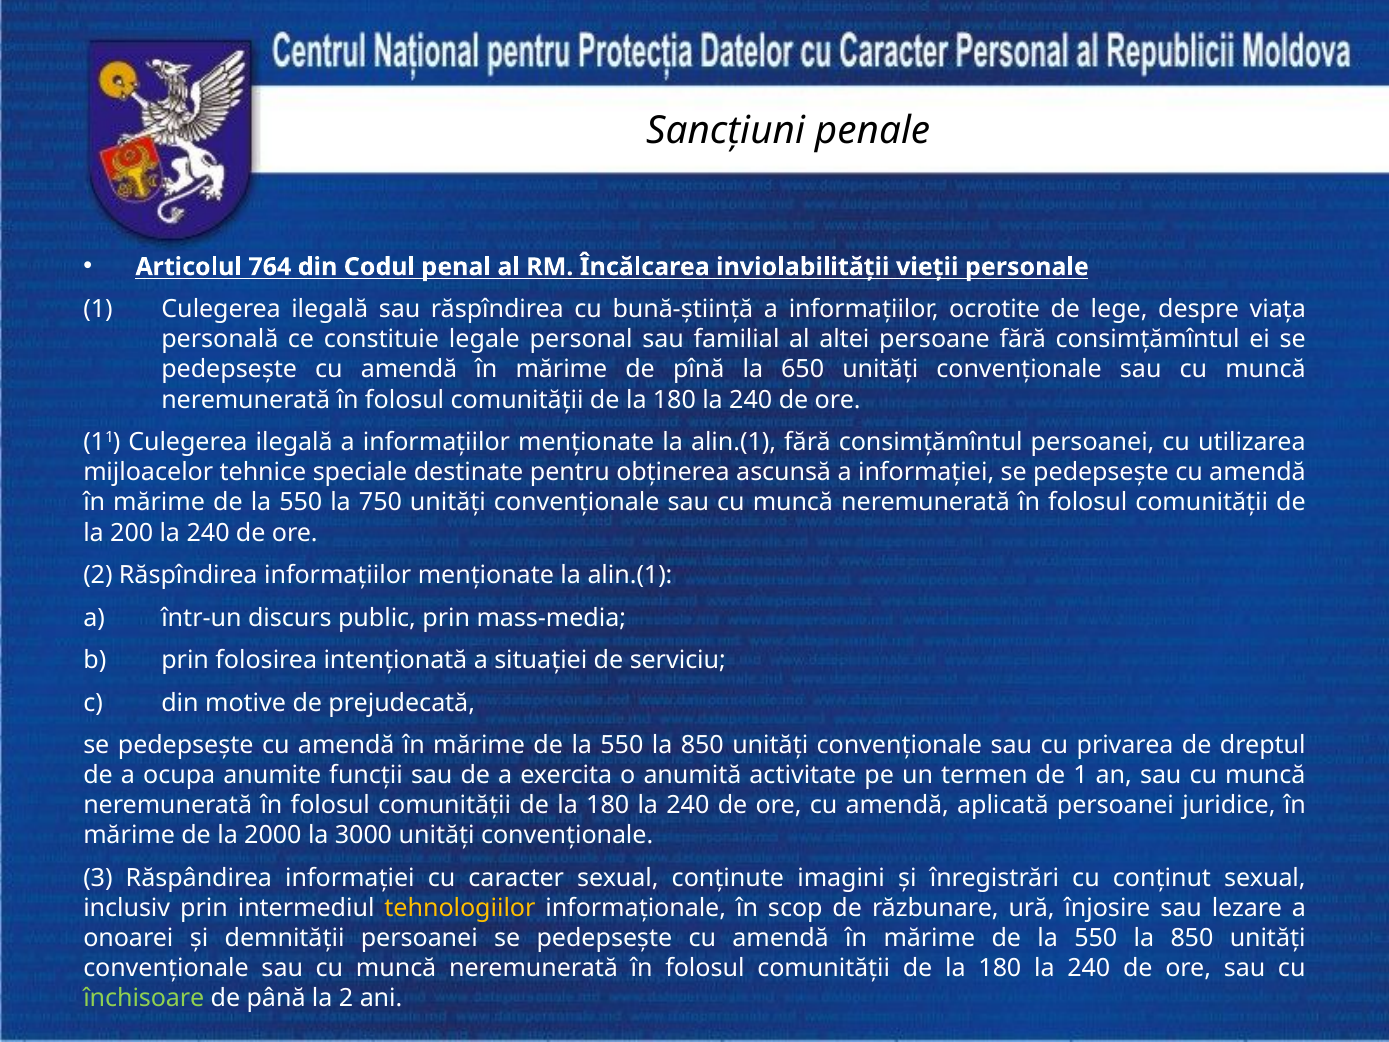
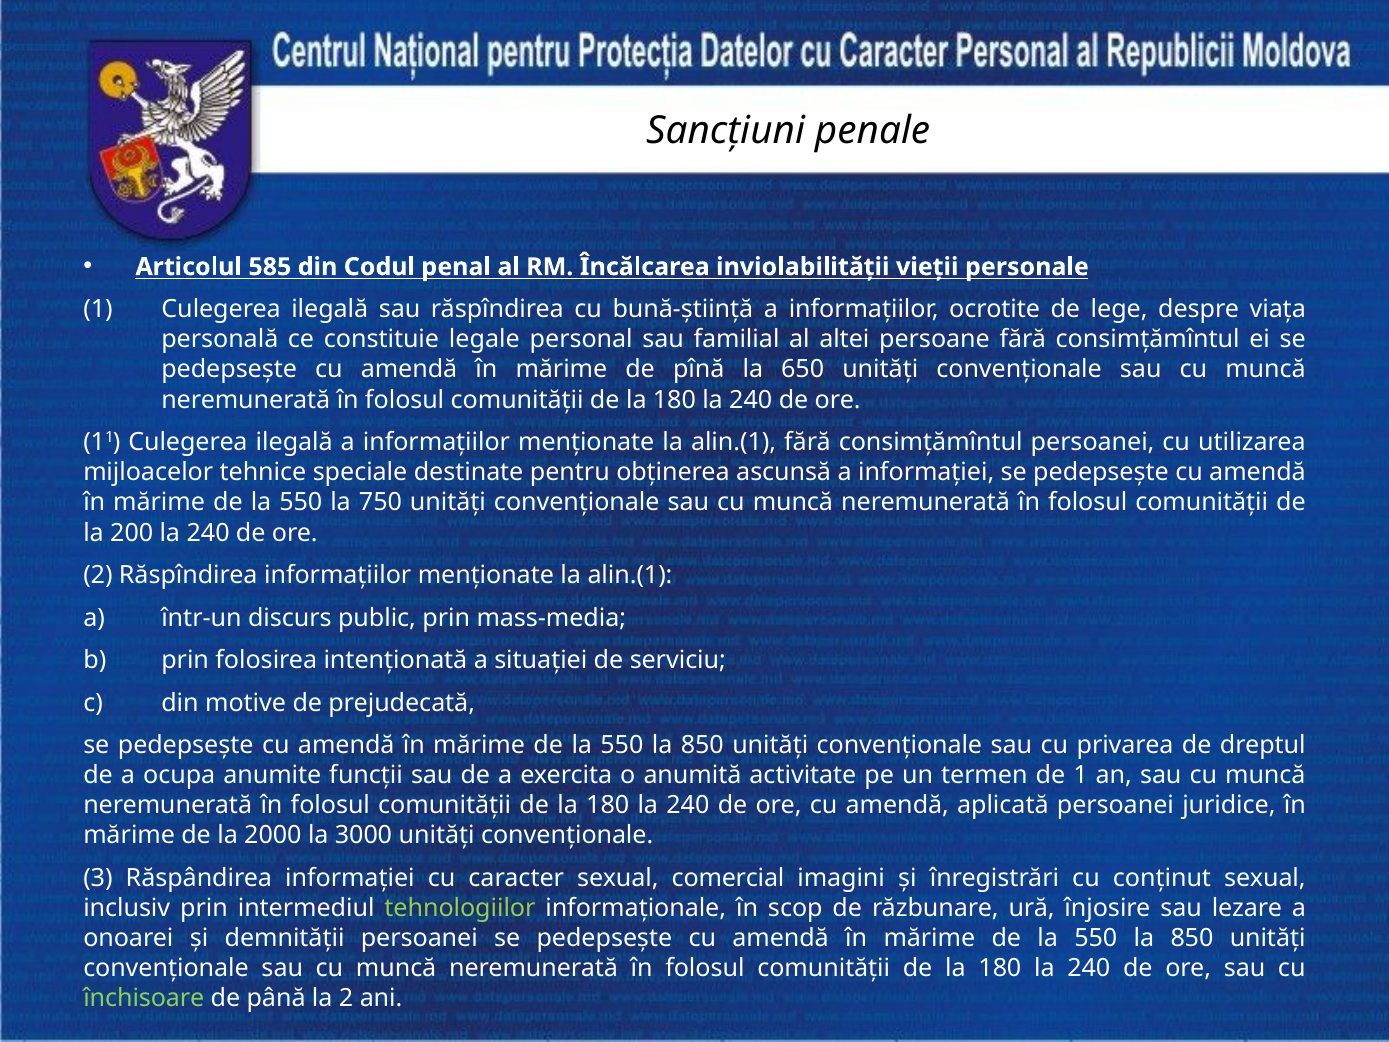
764: 764 -> 585
conținute: conținute -> comercial
tehnologiilor colour: yellow -> light green
